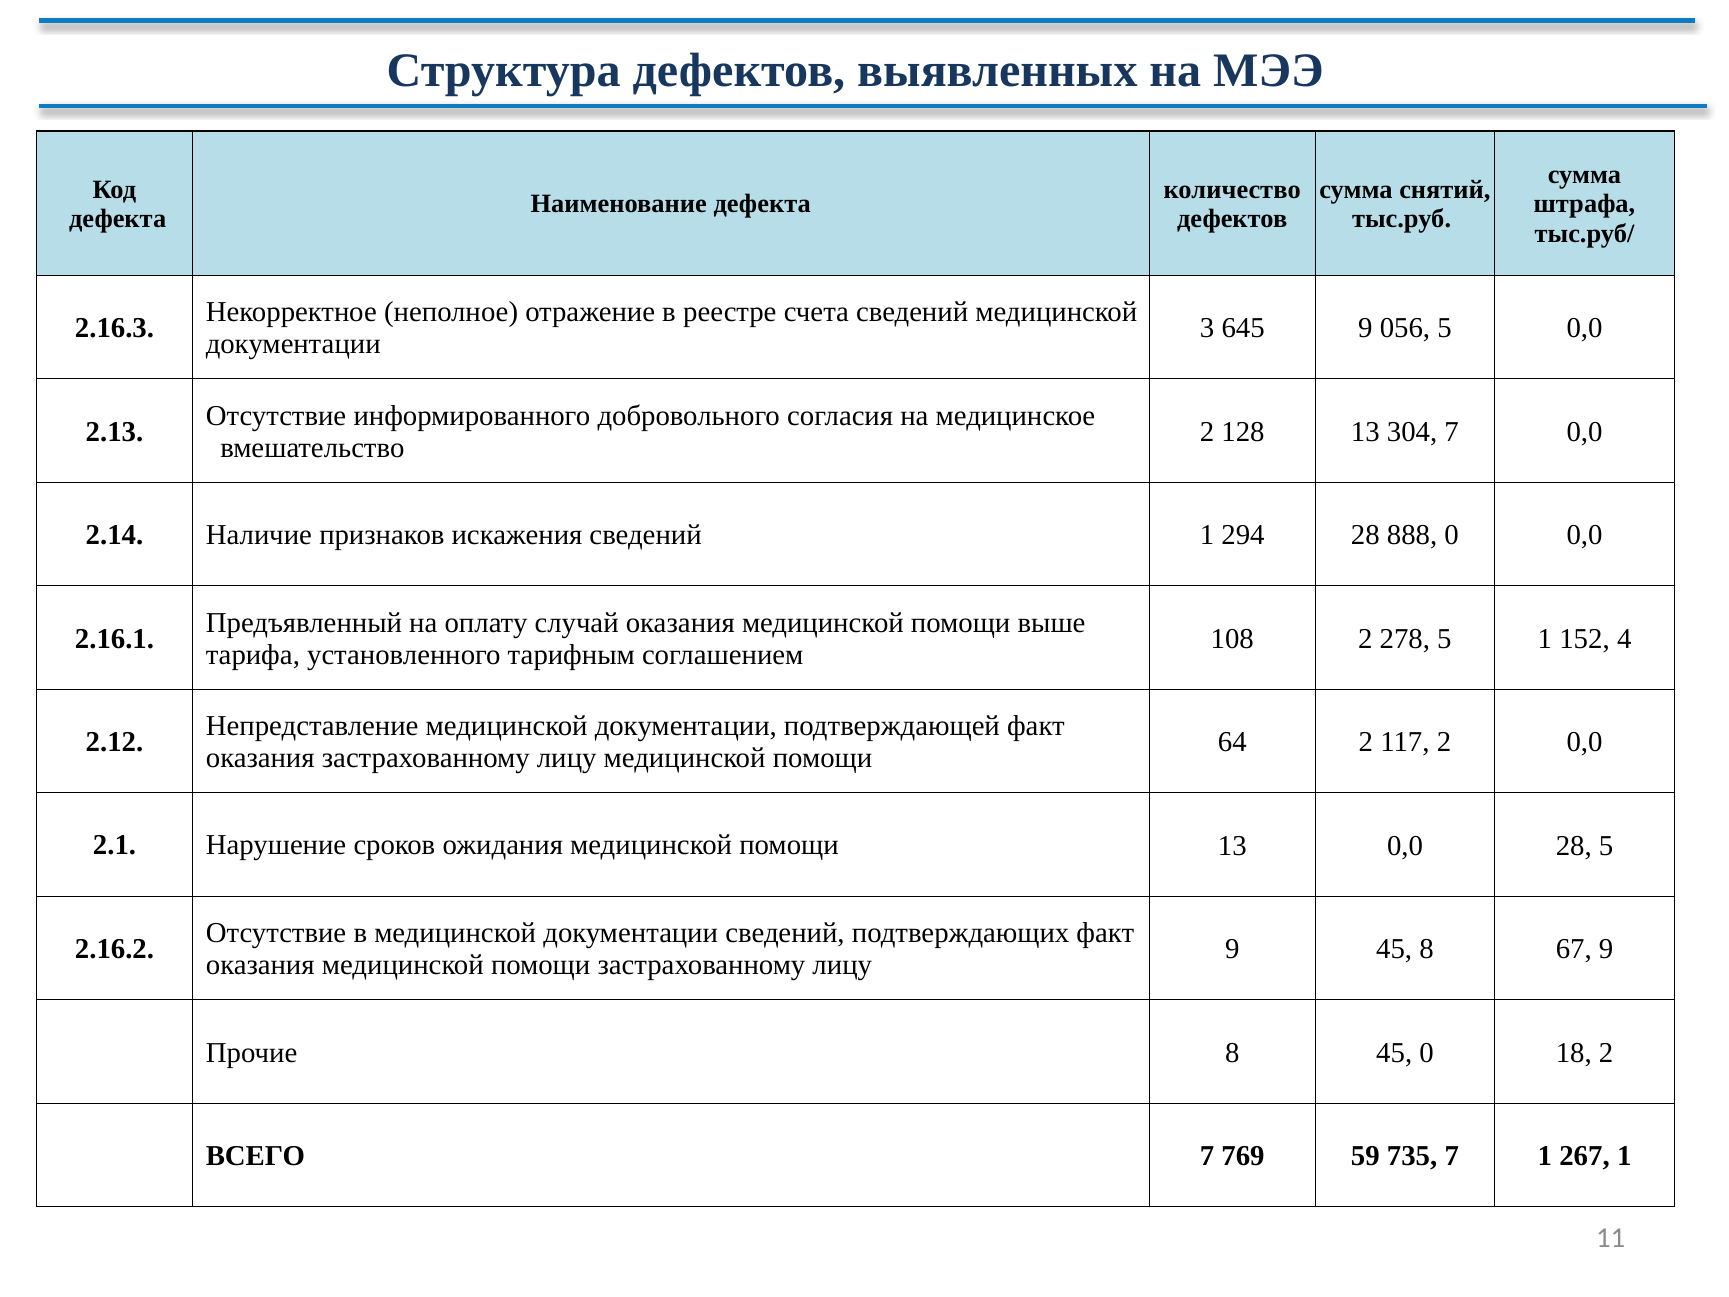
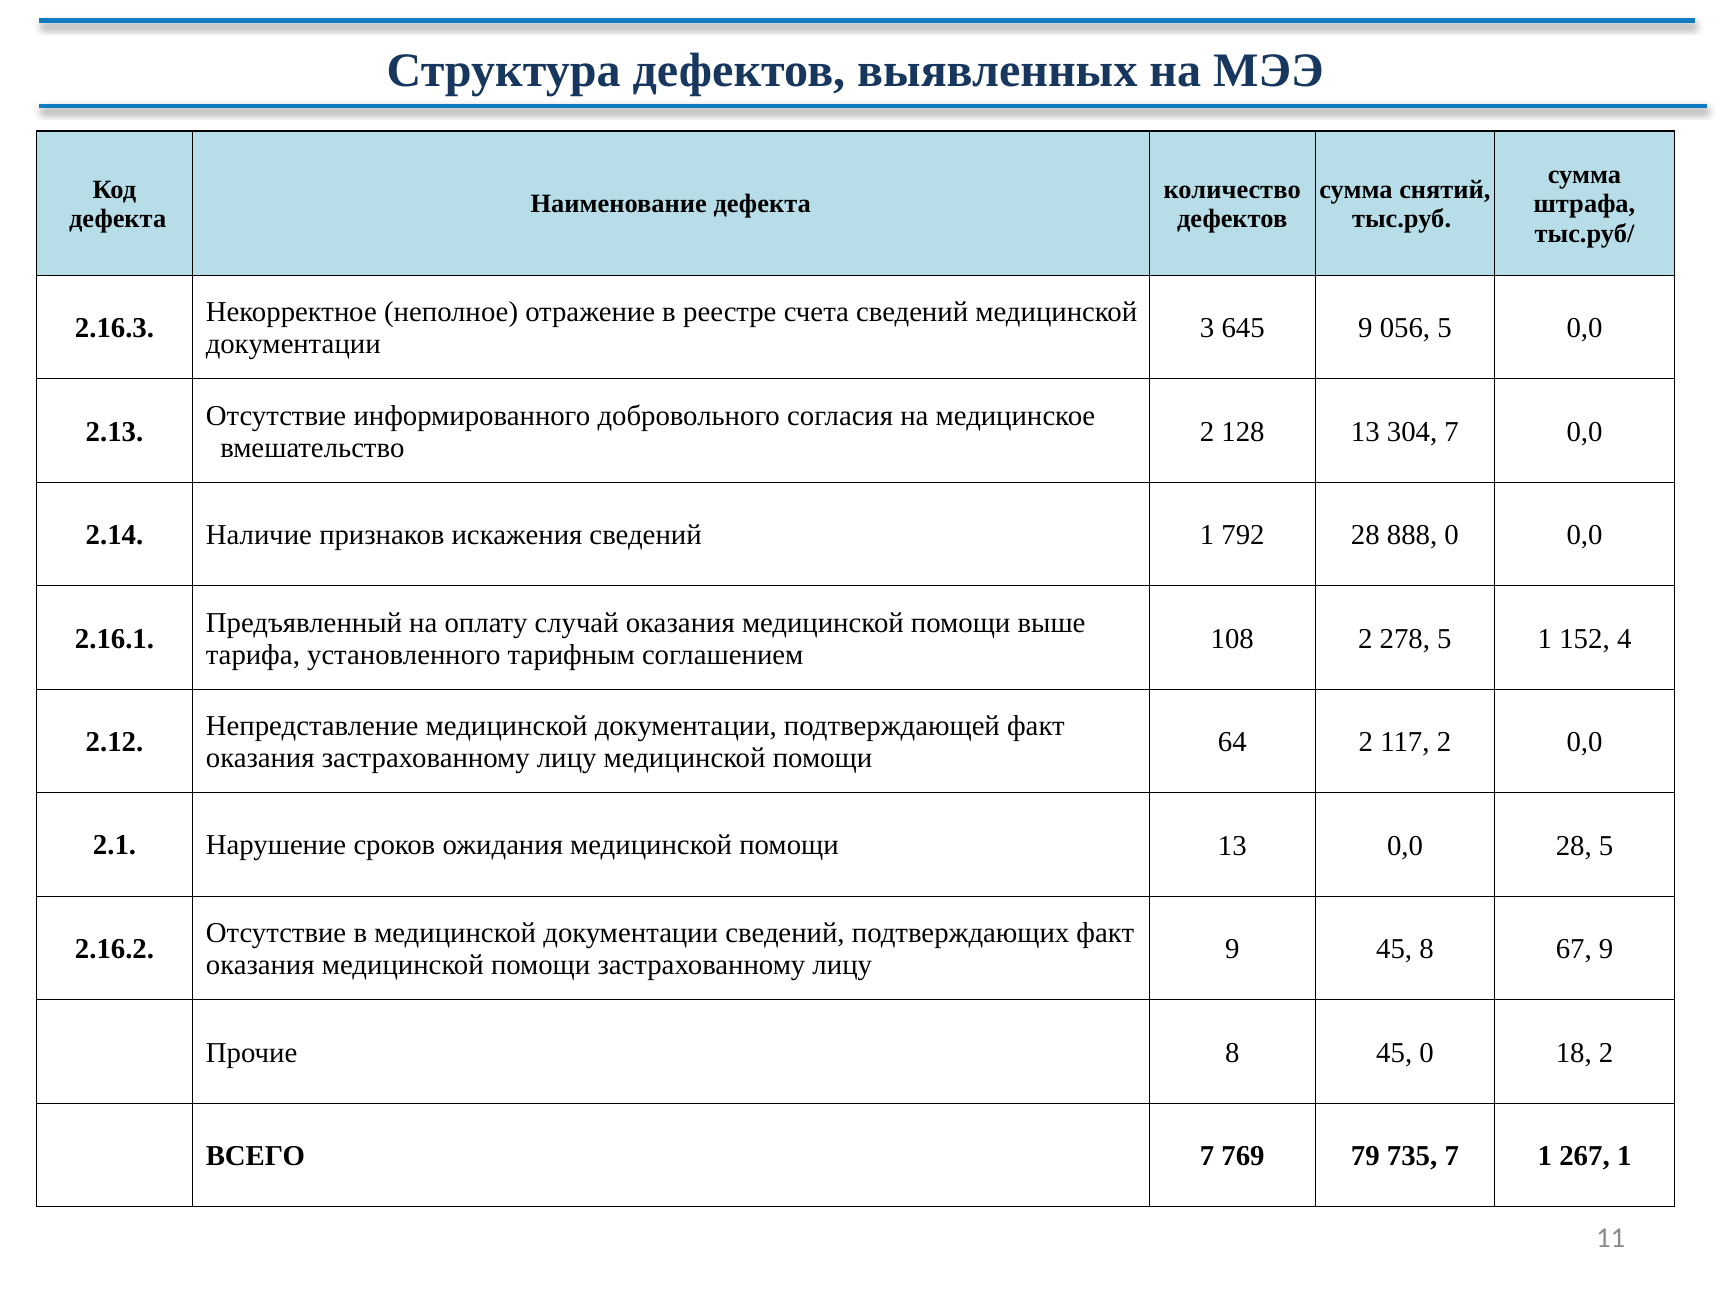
294: 294 -> 792
59: 59 -> 79
